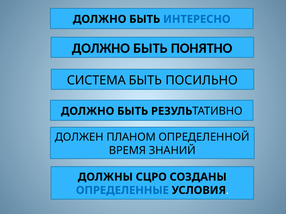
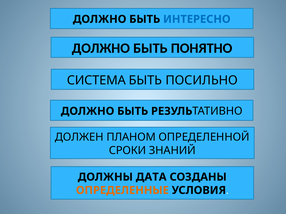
ВРЕМЯ: ВРЕМЯ -> СРОКИ
СЦРО: СЦРО -> ДАТА
ОПРЕДЕЛЕННЫЕ colour: blue -> orange
